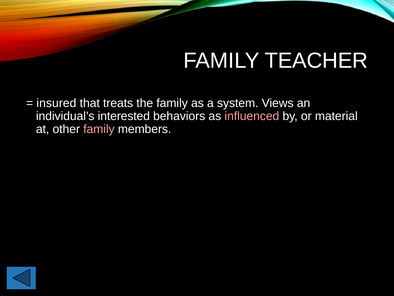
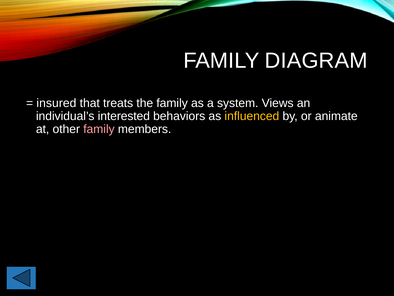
TEACHER: TEACHER -> DIAGRAM
influenced colour: pink -> yellow
material: material -> animate
